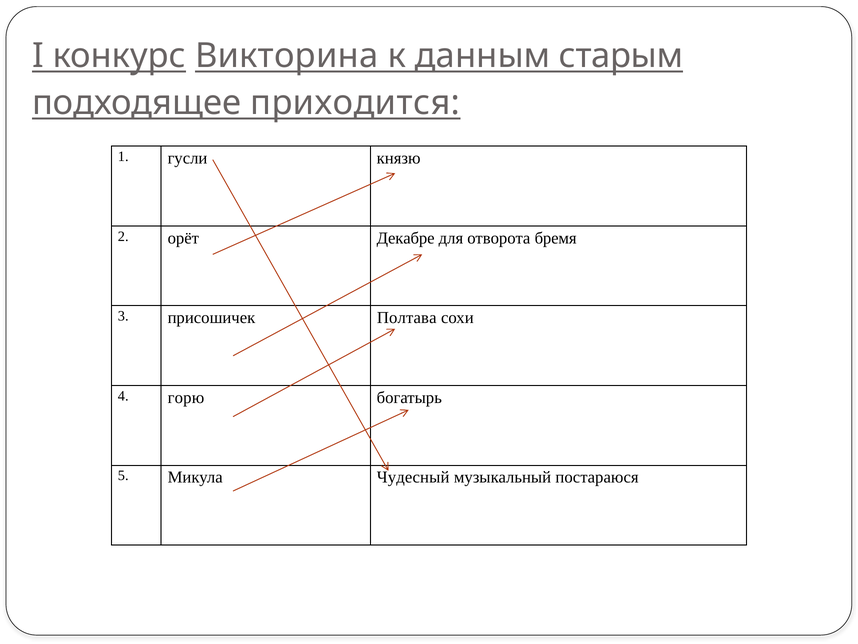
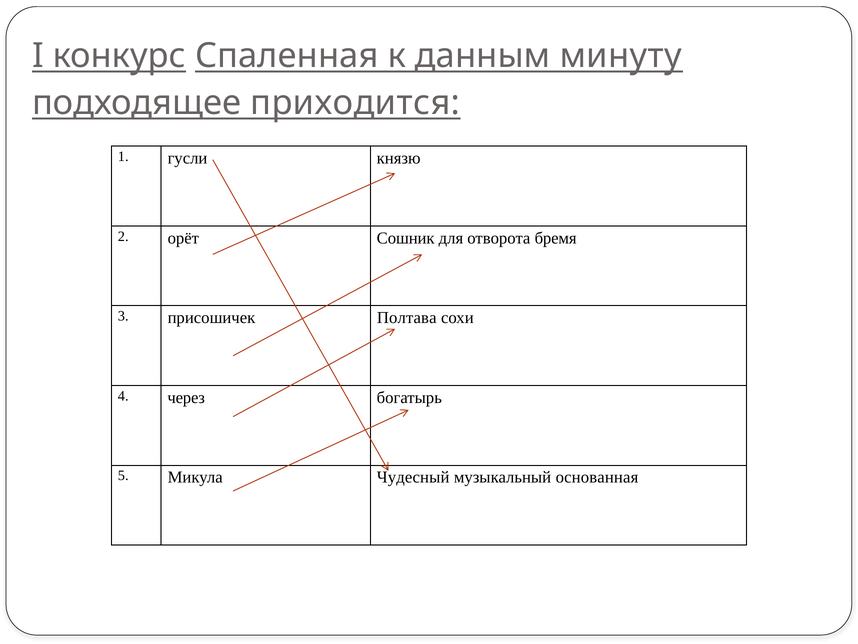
Викторина: Викторина -> Спаленная
старым: старым -> минуту
Декабре: Декабре -> Сошник
горю: горю -> через
постараюся: постараюся -> основанная
